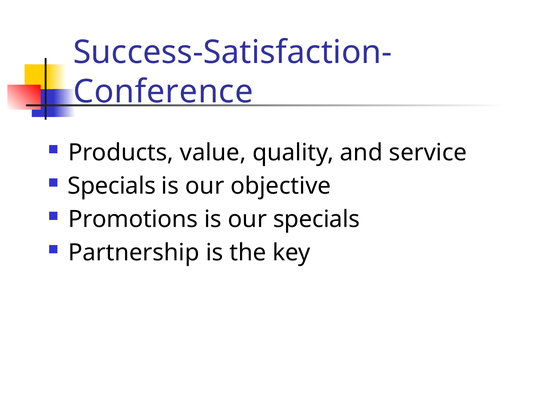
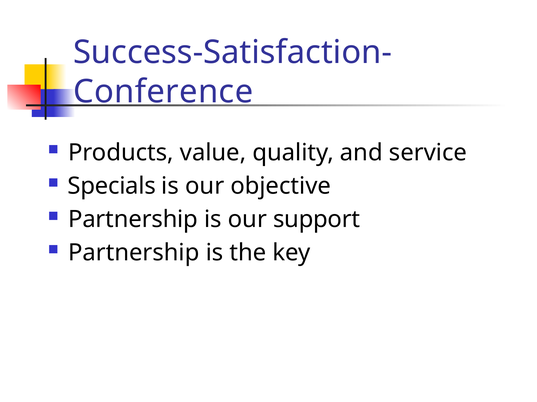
Promotions at (133, 220): Promotions -> Partnership
our specials: specials -> support
